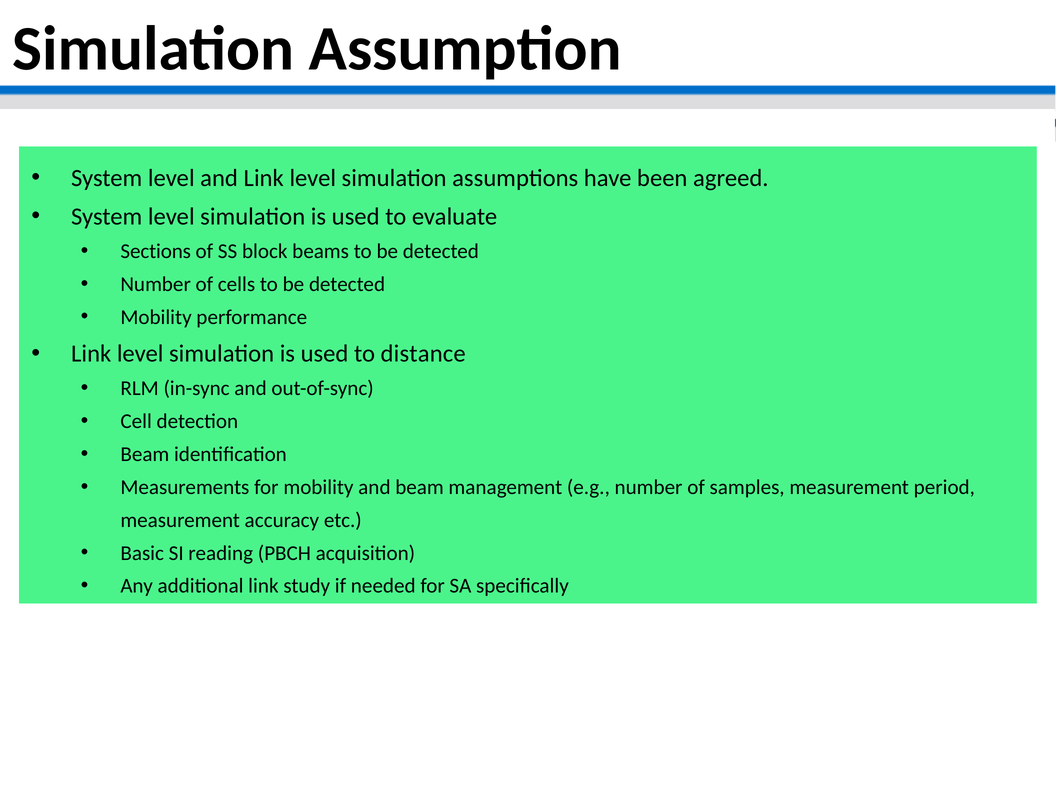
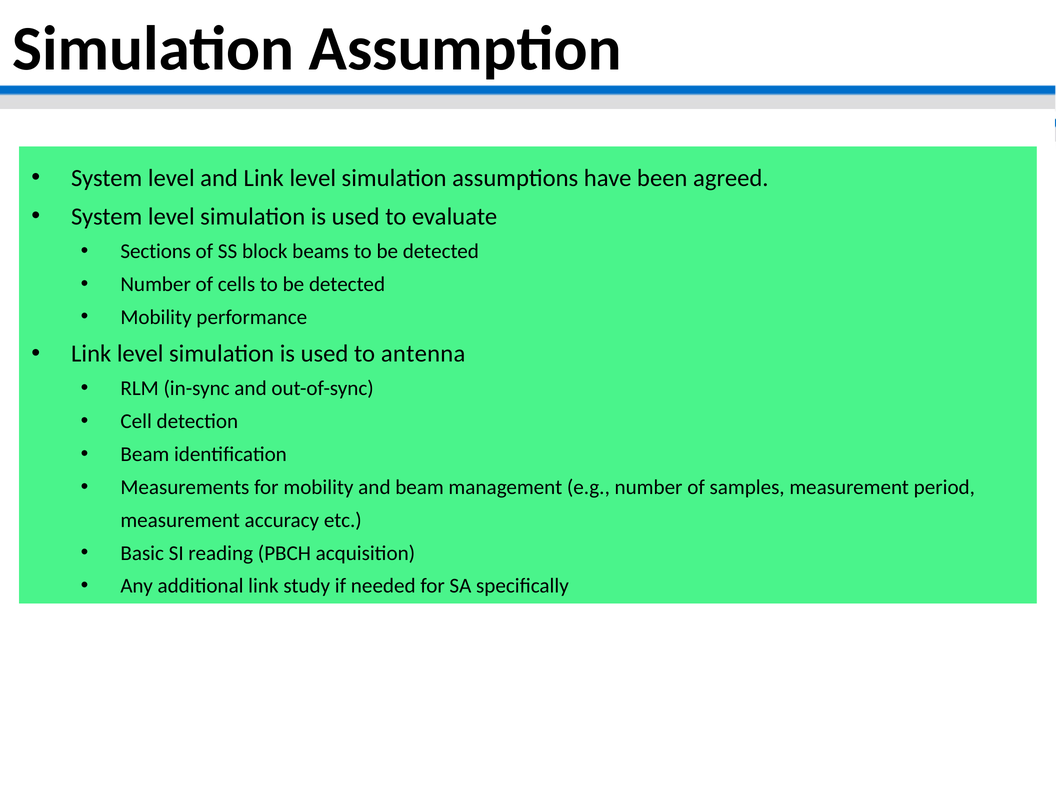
distance: distance -> antenna
